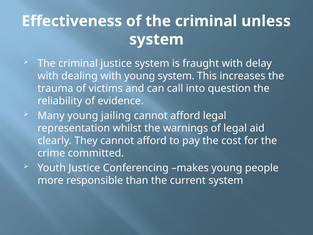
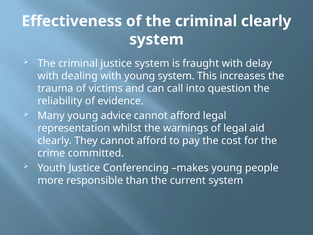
criminal unless: unless -> clearly
jailing: jailing -> advice
